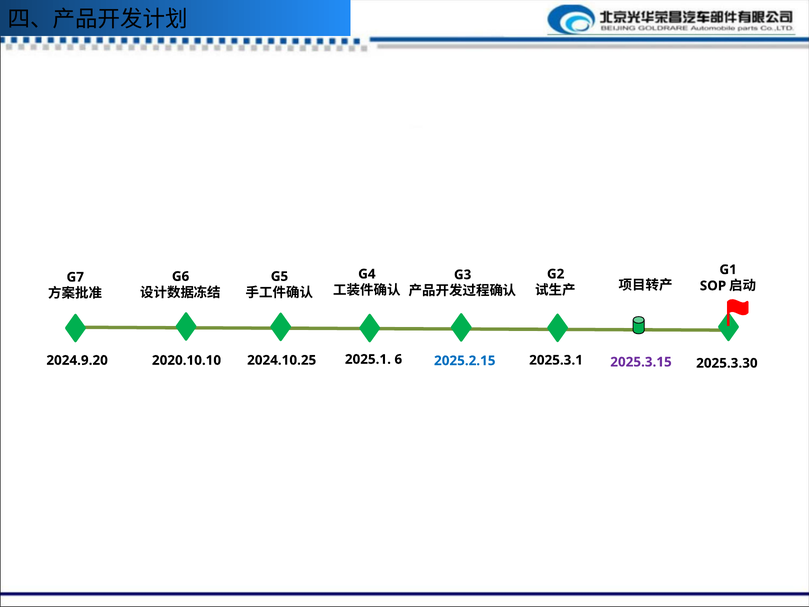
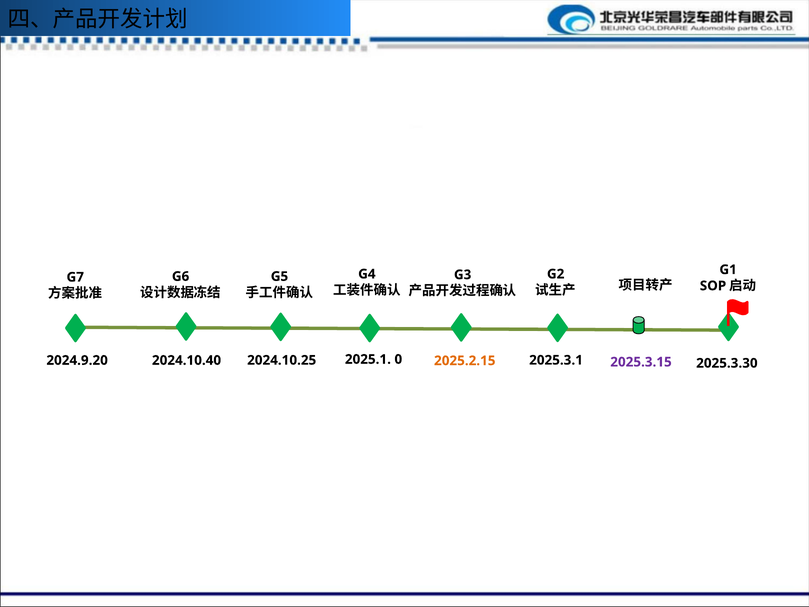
6: 6 -> 0
2020.10.10: 2020.10.10 -> 2024.10.40
2025.2.15 colour: blue -> orange
